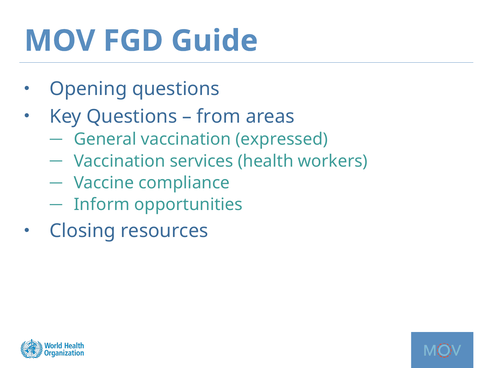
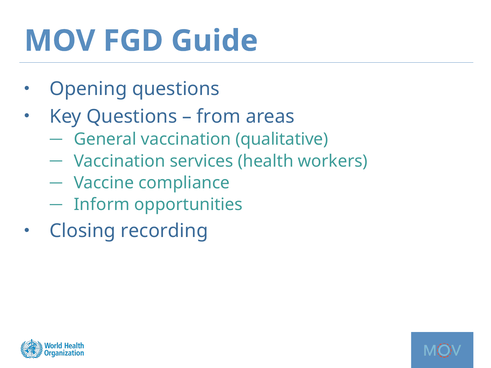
expressed: expressed -> qualitative
resources: resources -> recording
